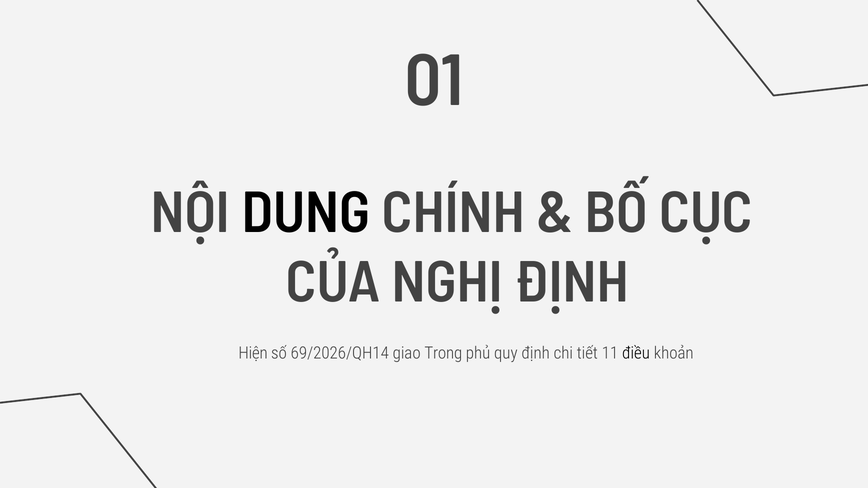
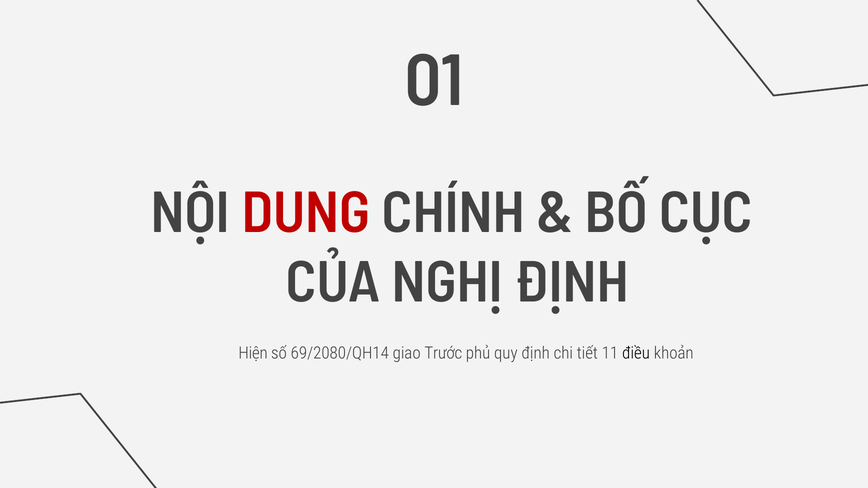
DUNG colour: black -> red
69/2026/QH14: 69/2026/QH14 -> 69/2080/QH14
Trong: Trong -> Trước
